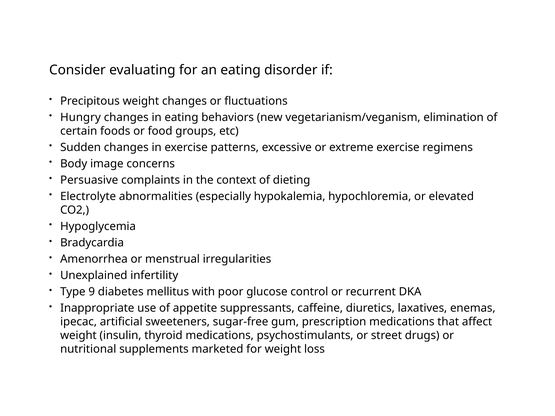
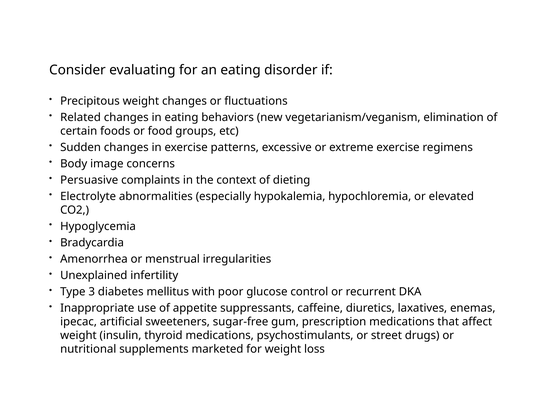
Hungry: Hungry -> Related
9: 9 -> 3
